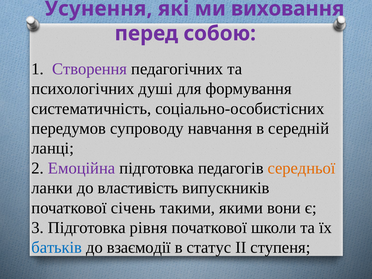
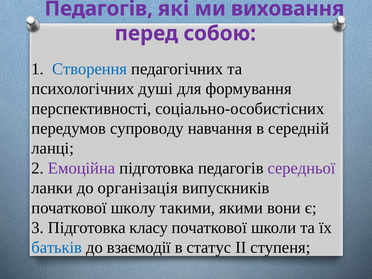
Усунення at (99, 9): Усунення -> Педагогів
Створення colour: purple -> blue
систематичність: систематичність -> перспективності
середньої colour: orange -> purple
властивість: властивість -> організація
січень: січень -> школу
рівня: рівня -> класу
